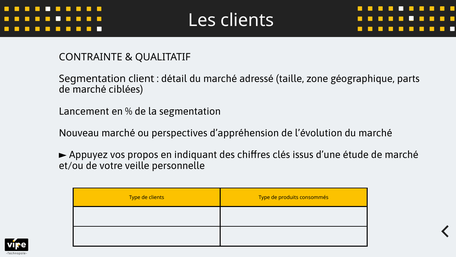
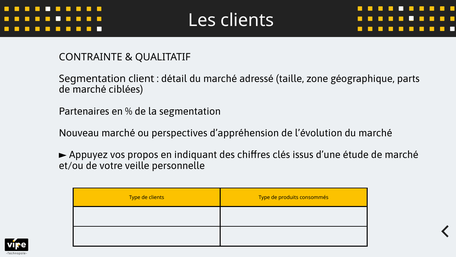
Lancement: Lancement -> Partenaires
